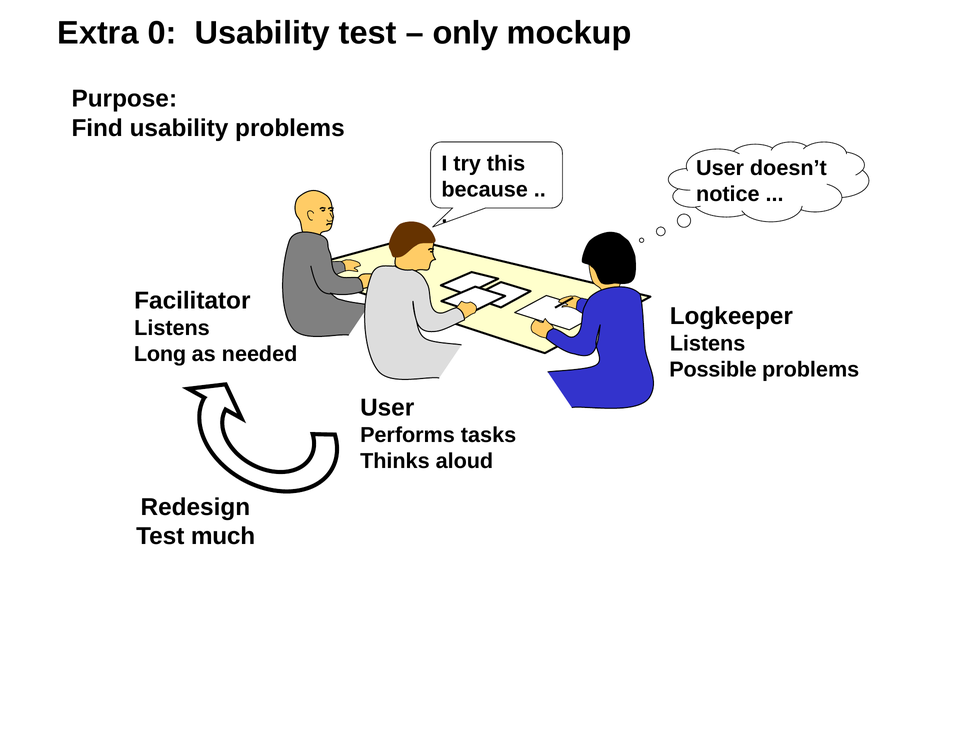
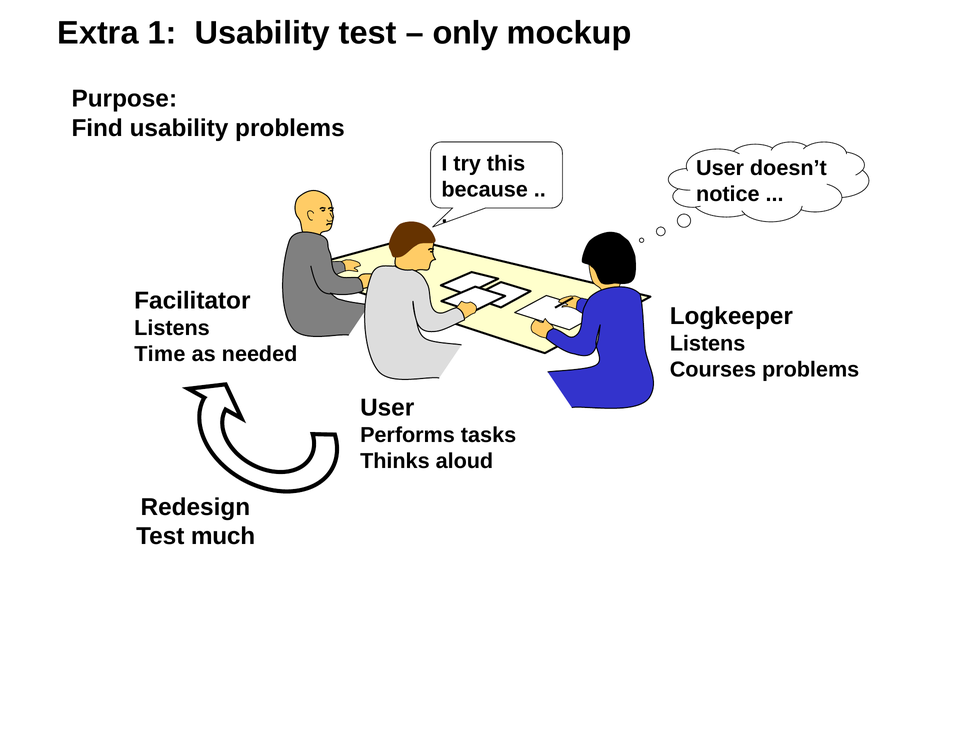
0: 0 -> 1
Long: Long -> Time
Possible: Possible -> Courses
